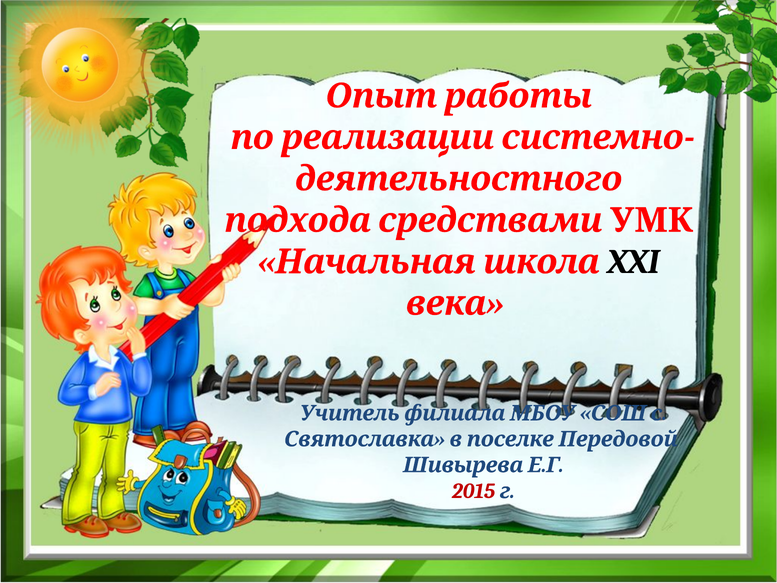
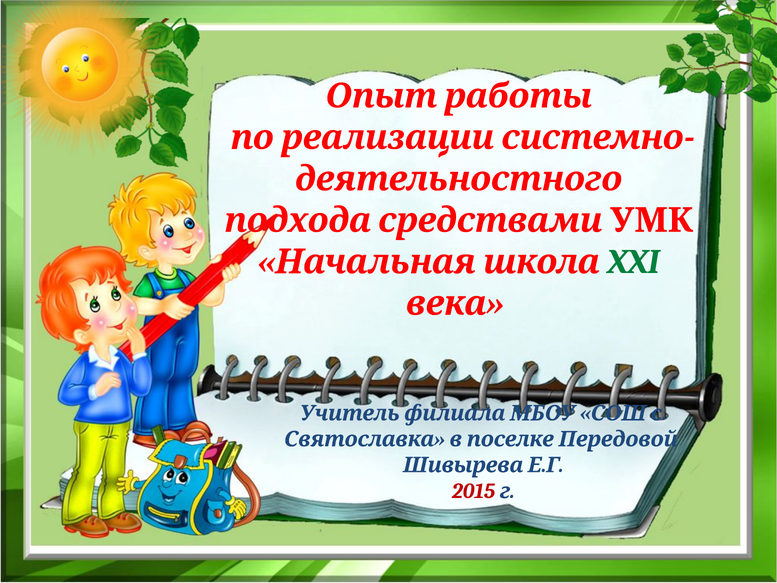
XXI colour: black -> green
